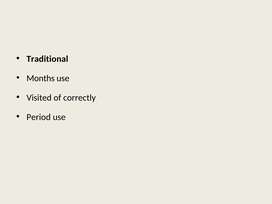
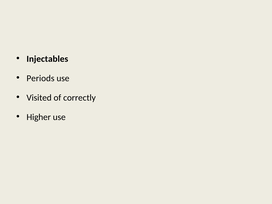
Traditional: Traditional -> Injectables
Months: Months -> Periods
Period: Period -> Higher
